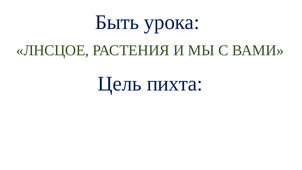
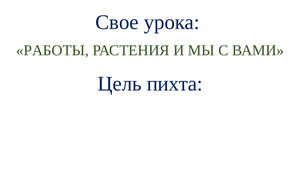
Быть: Быть -> Свое
ЛНСЦОЕ: ЛНСЦОЕ -> РАБОТЫ
